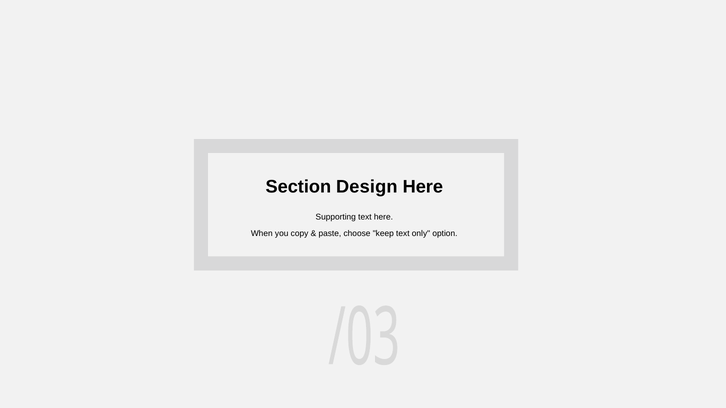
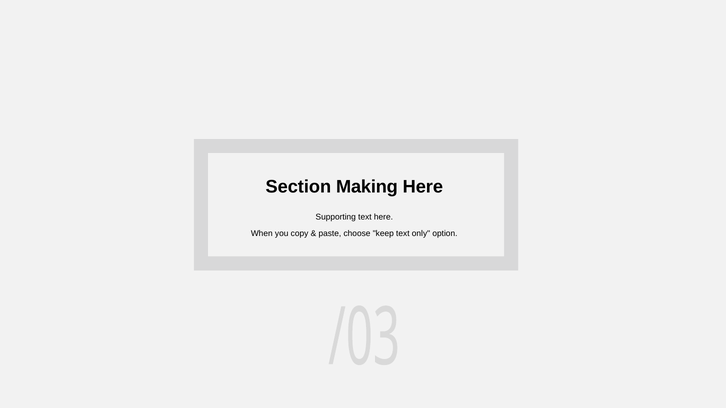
Design: Design -> Making
